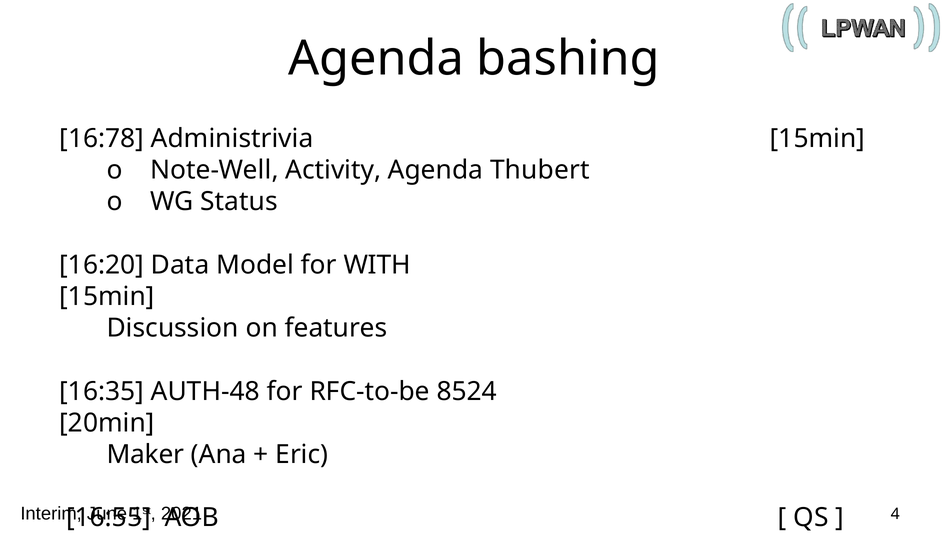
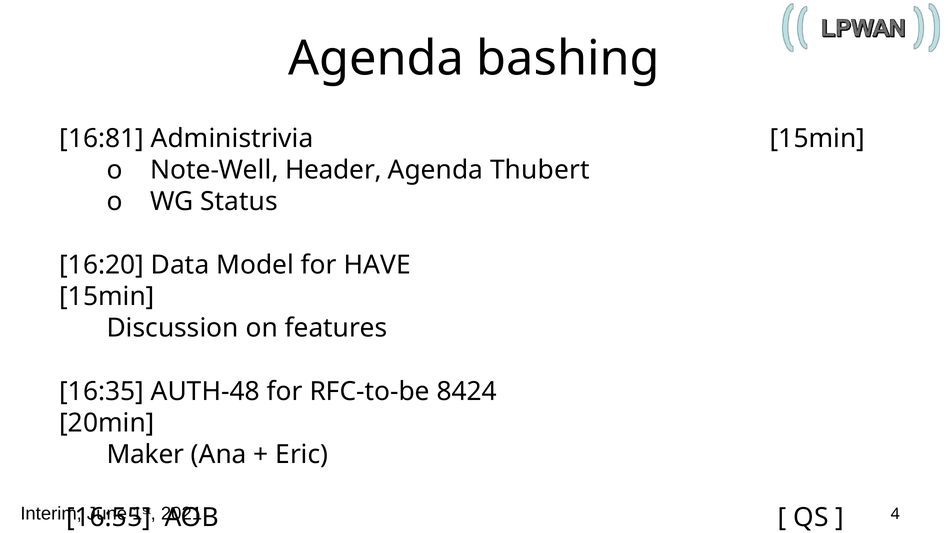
16:78: 16:78 -> 16:81
Activity: Activity -> Header
WITH: WITH -> HAVE
8524: 8524 -> 8424
